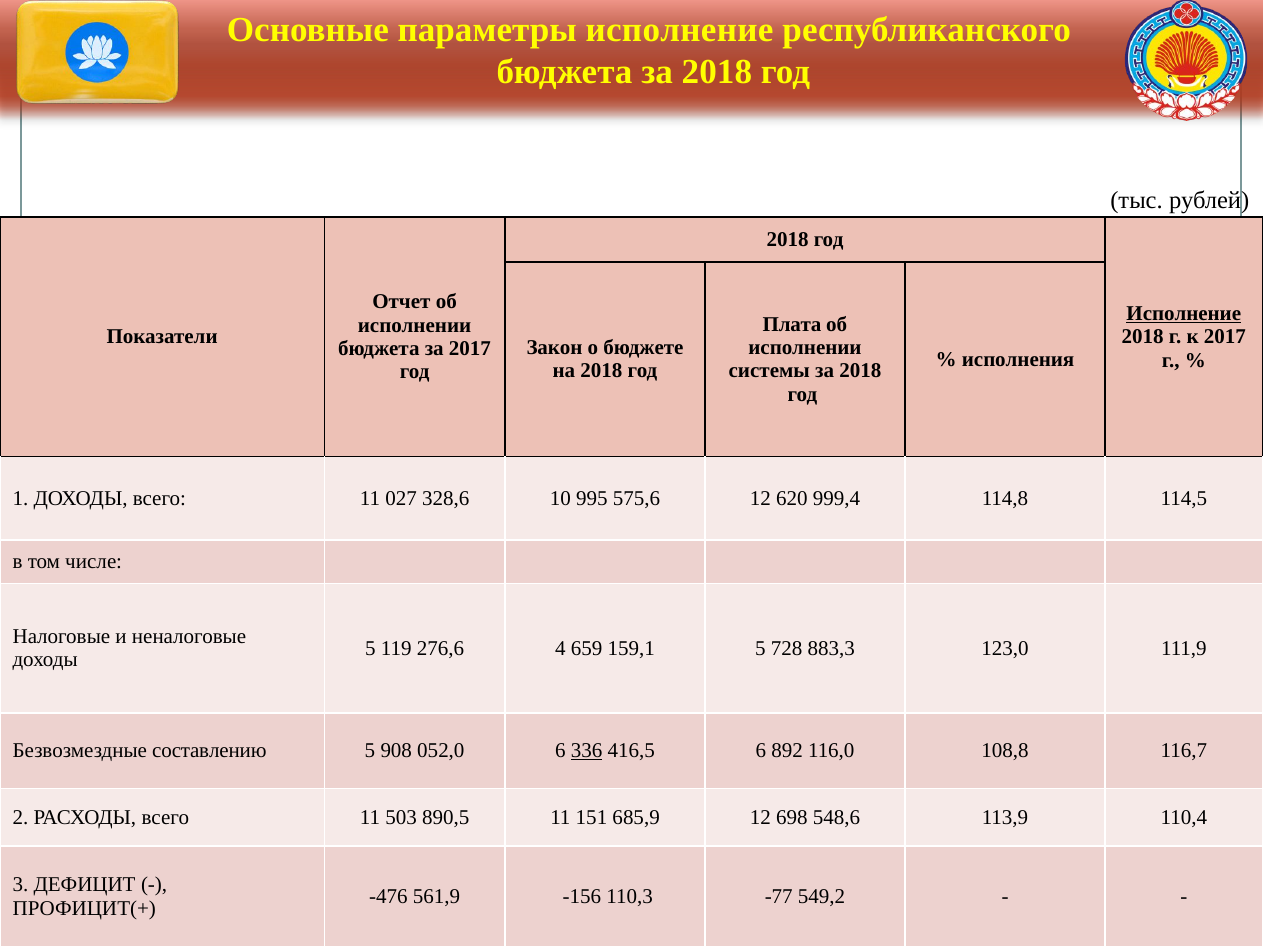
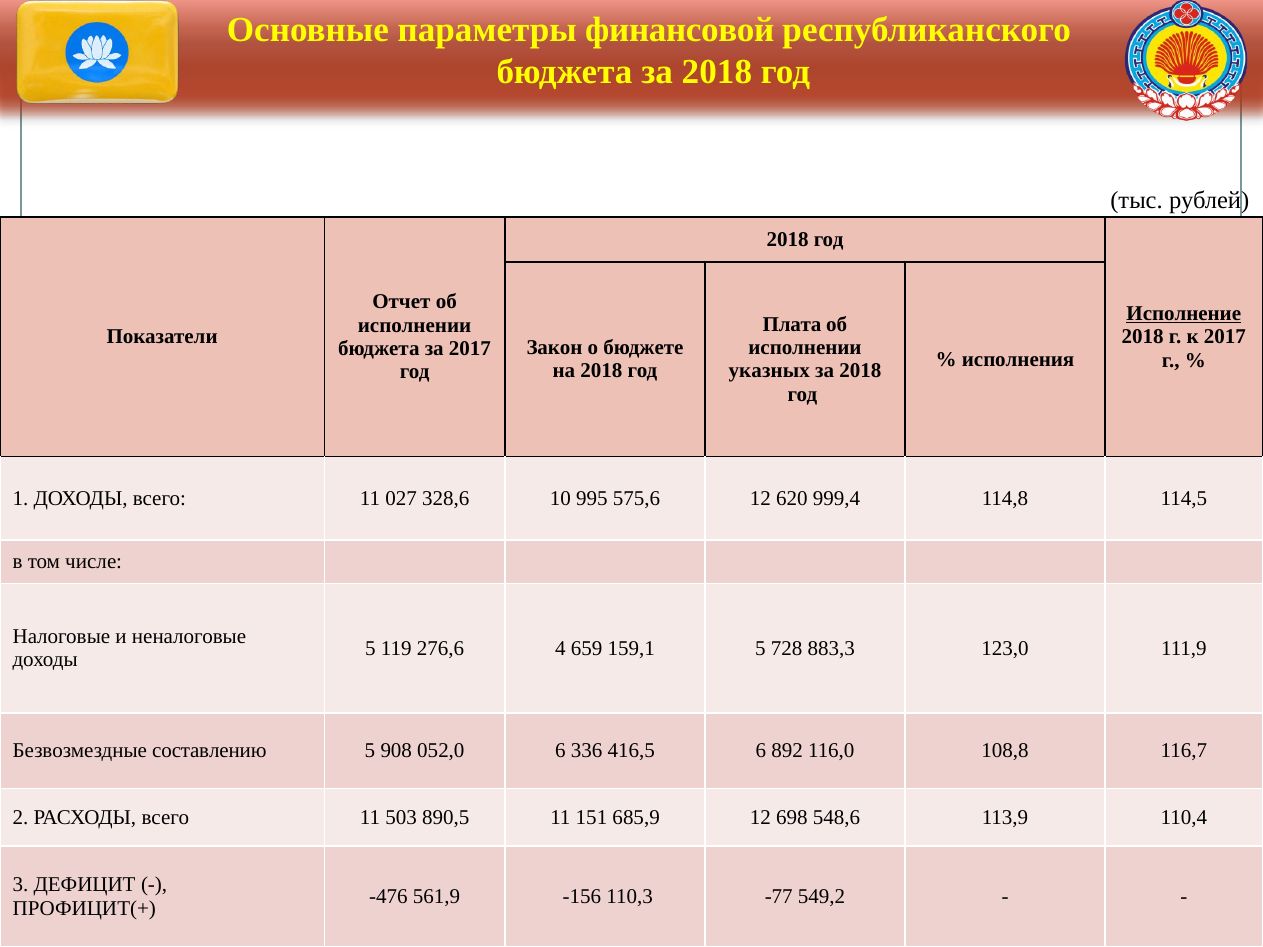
параметры исполнение: исполнение -> финансовой
системы: системы -> указных
336 underline: present -> none
